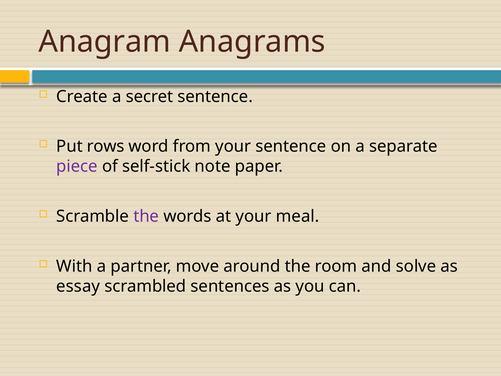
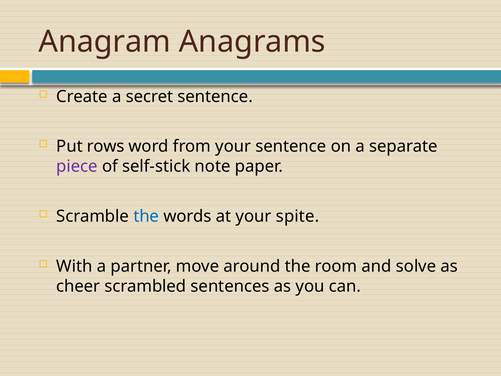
the at (146, 216) colour: purple -> blue
meal: meal -> spite
essay: essay -> cheer
